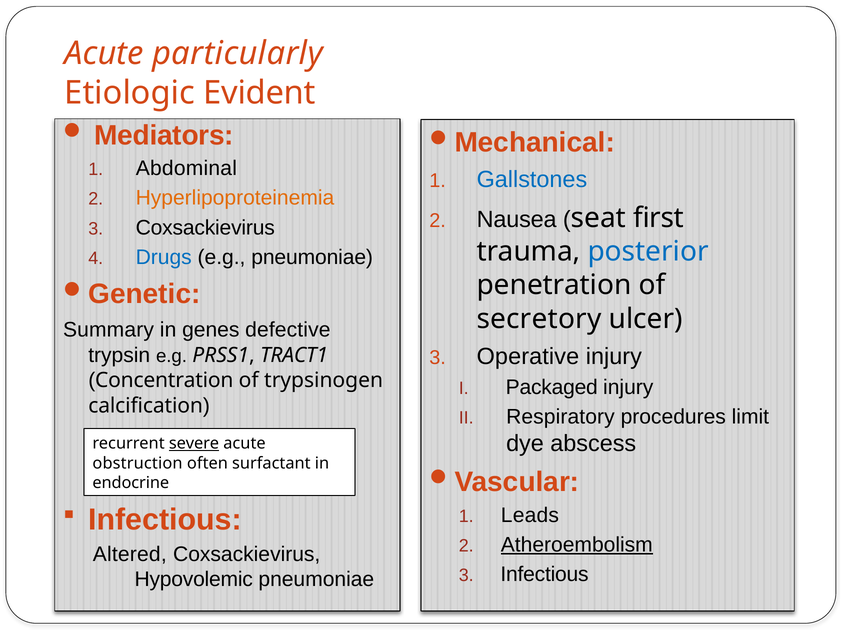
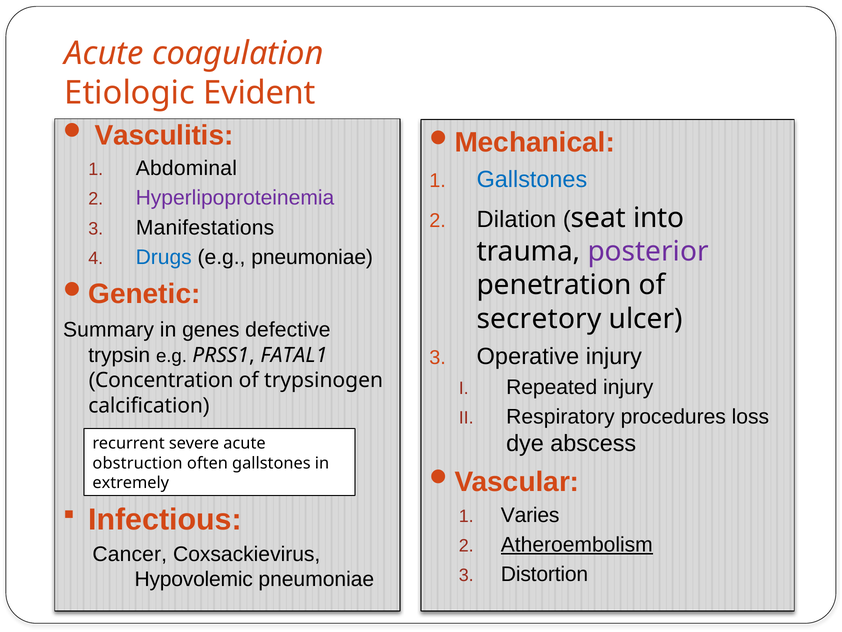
particularly: particularly -> coagulation
Mediators: Mediators -> Vasculitis
Hyperlipoproteinemia colour: orange -> purple
Nausea: Nausea -> Dilation
first: first -> into
Coxsackievirus at (205, 227): Coxsackievirus -> Manifestations
posterior colour: blue -> purple
TRACT1: TRACT1 -> FATAL1
Packaged: Packaged -> Repeated
limit: limit -> loss
severe underline: present -> none
often surfactant: surfactant -> gallstones
endocrine: endocrine -> extremely
Leads: Leads -> Varies
Altered: Altered -> Cancer
Infectious at (545, 574): Infectious -> Distortion
